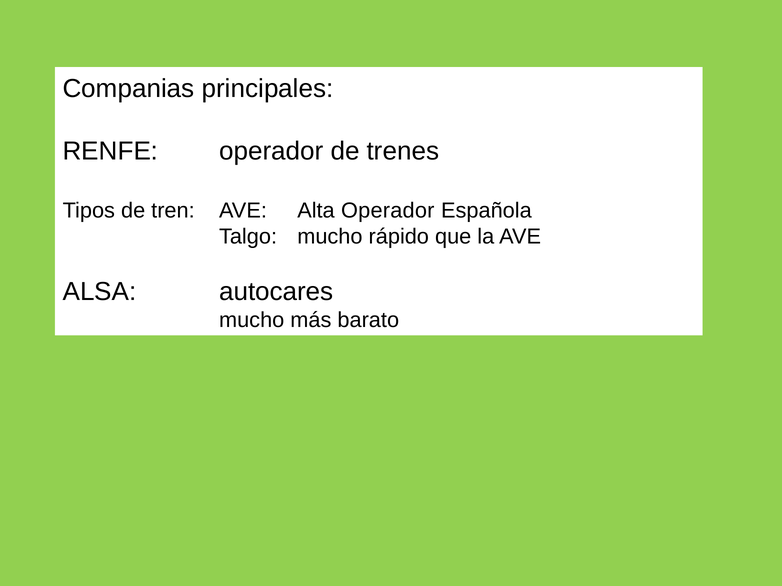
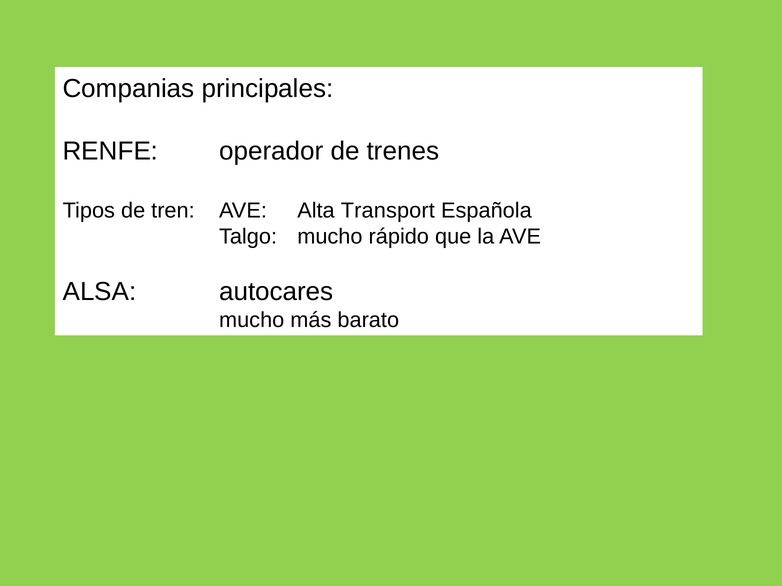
Alta Operador: Operador -> Transport
